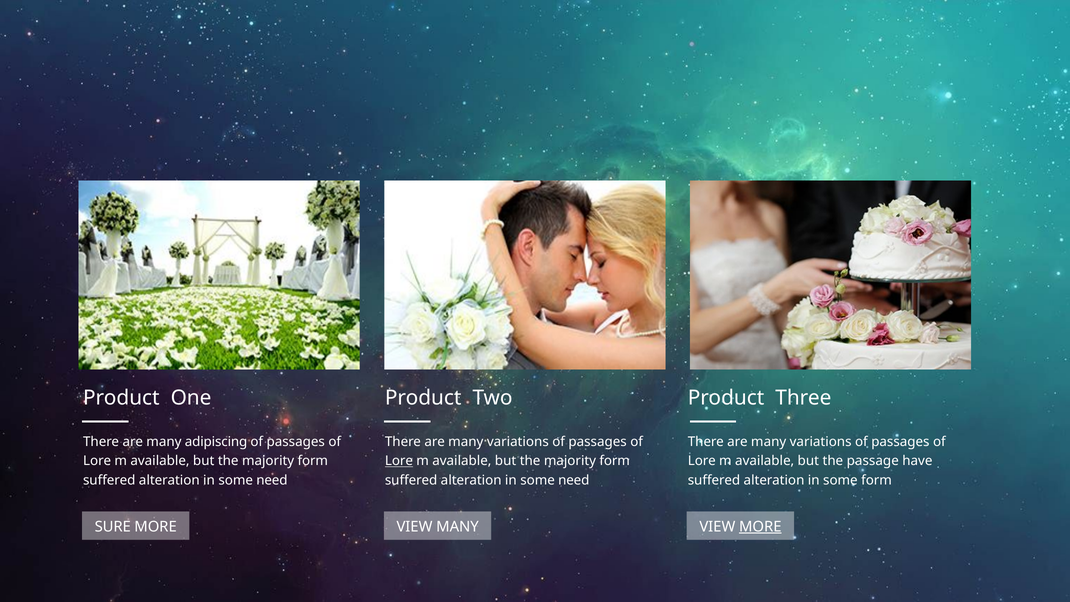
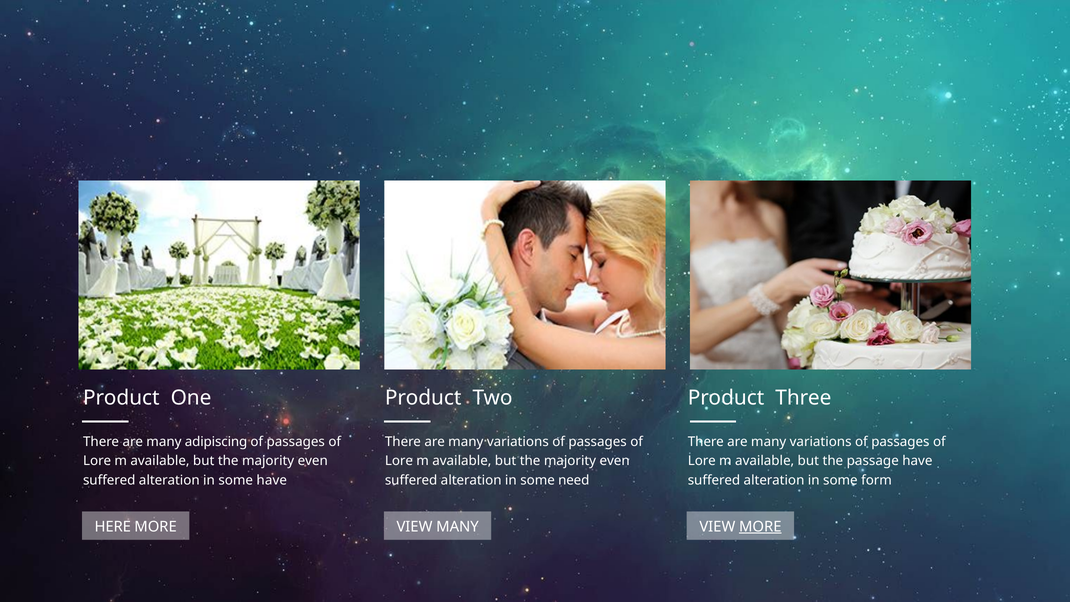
form at (313, 461): form -> even
Lore at (399, 461) underline: present -> none
form at (615, 461): form -> even
need at (272, 480): need -> have
SURE at (113, 527): SURE -> HERE
